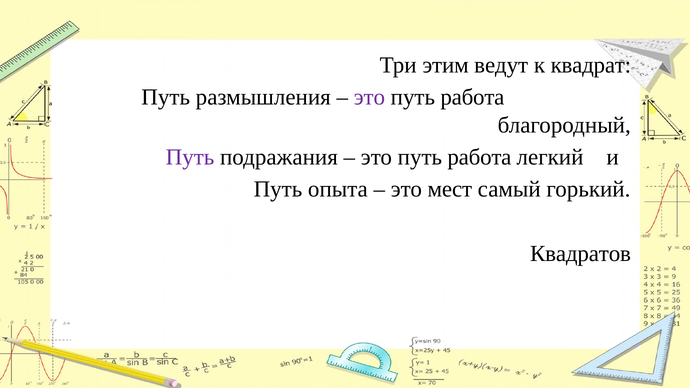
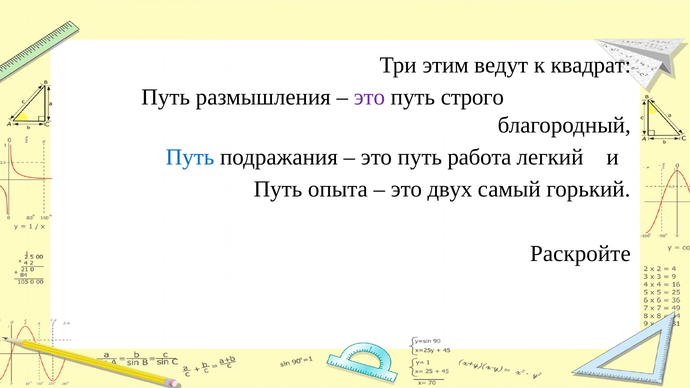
работа at (472, 97): работа -> строго
Путь at (190, 157) colour: purple -> blue
мест: мест -> двух
Квадратов: Квадратов -> Раскройте
